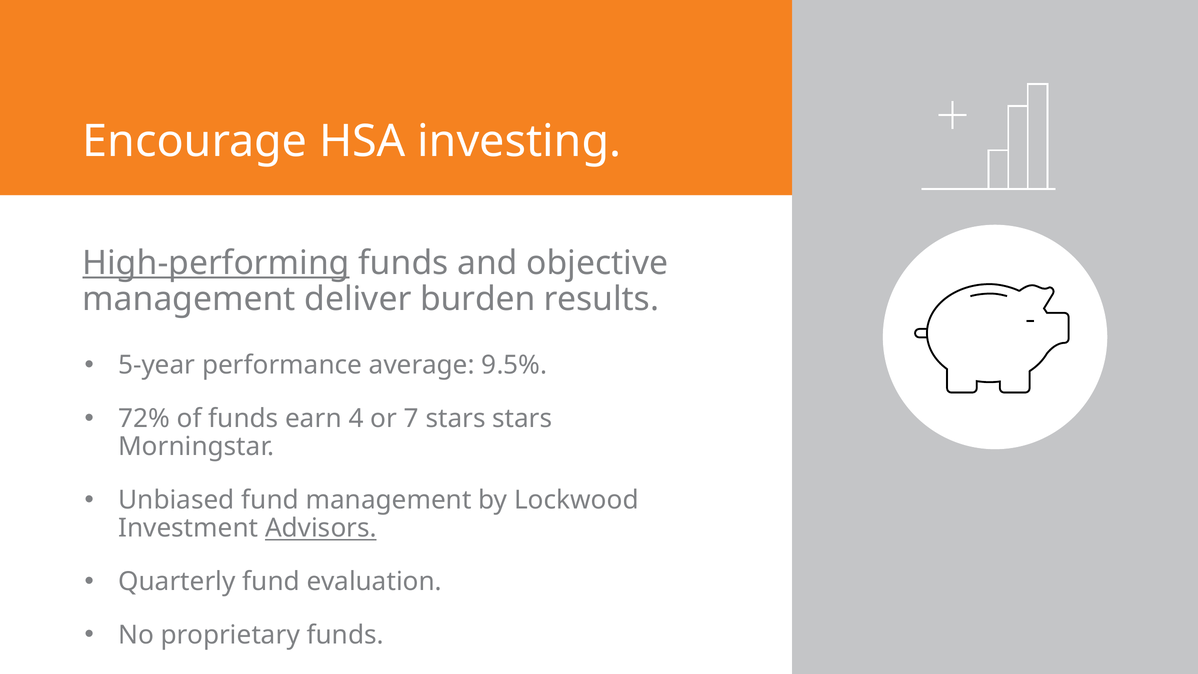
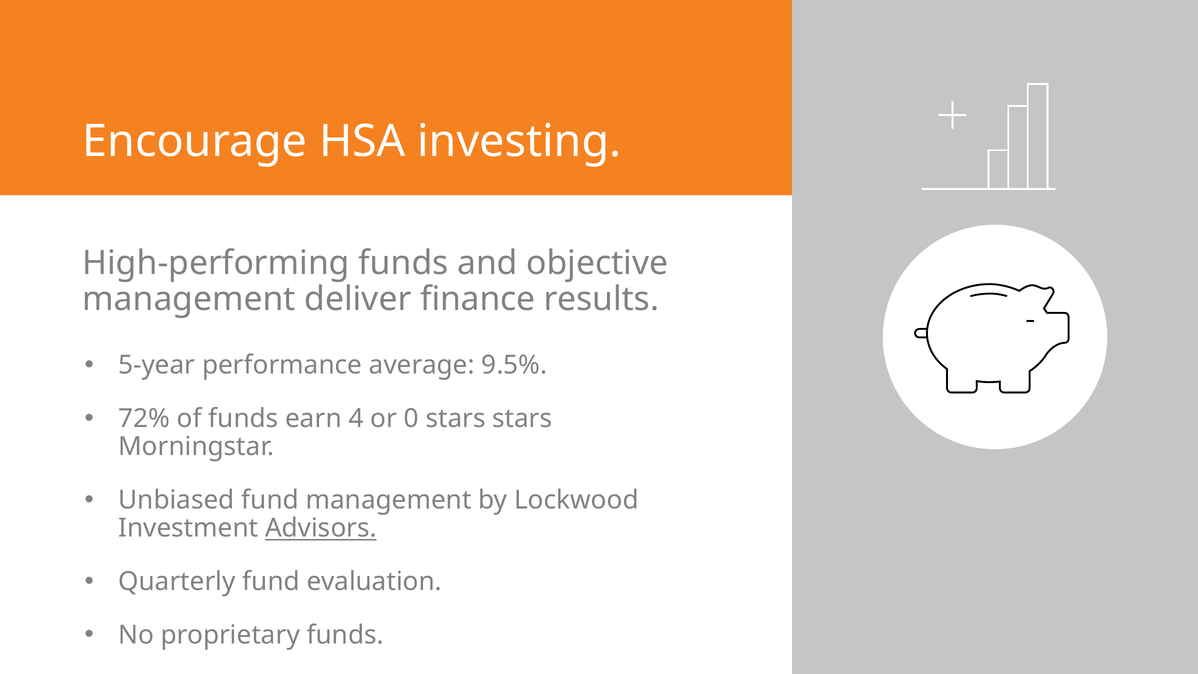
High-performing underline: present -> none
burden: burden -> finance
7: 7 -> 0
